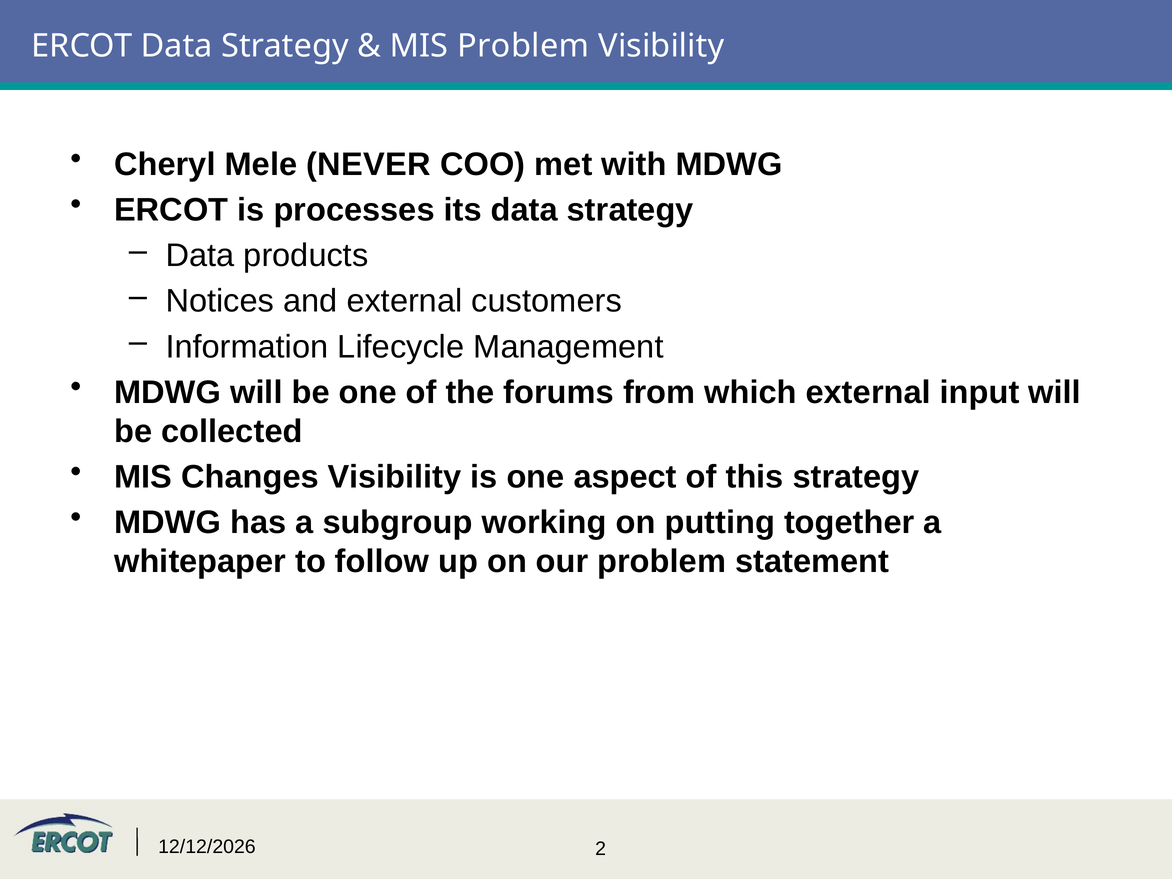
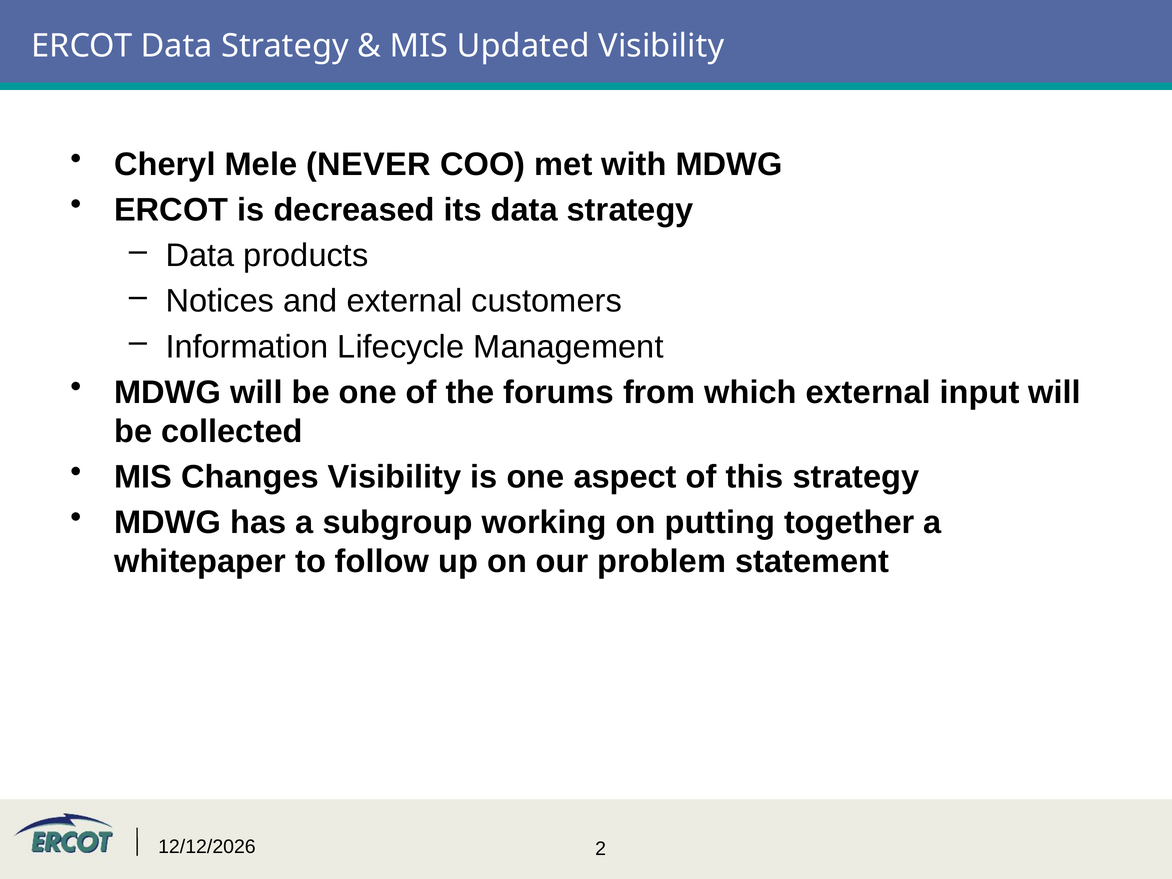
MIS Problem: Problem -> Updated
processes: processes -> decreased
